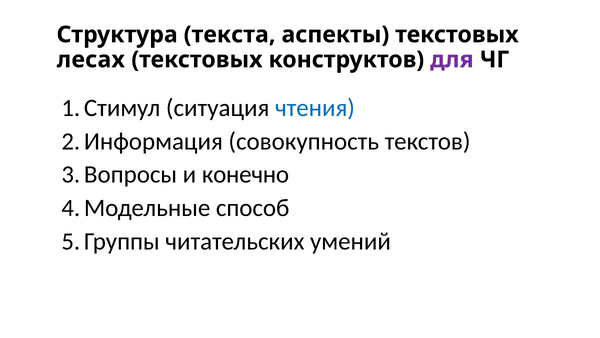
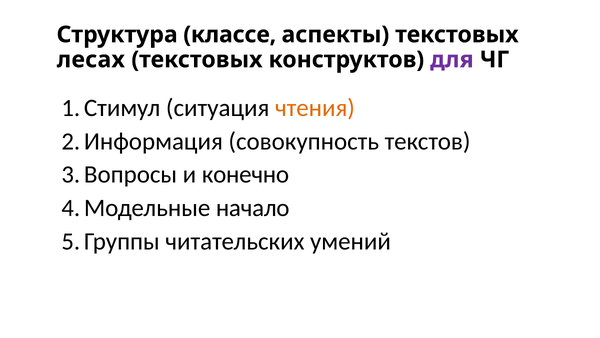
текста: текста -> классе
чтения colour: blue -> orange
способ: способ -> начало
